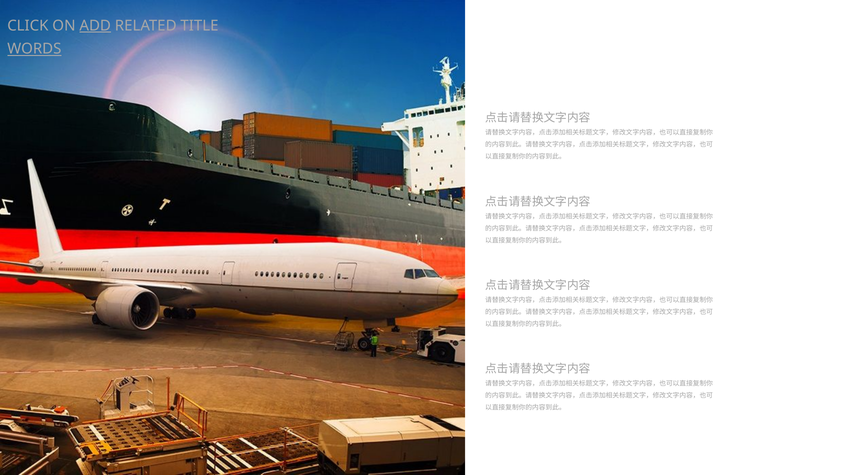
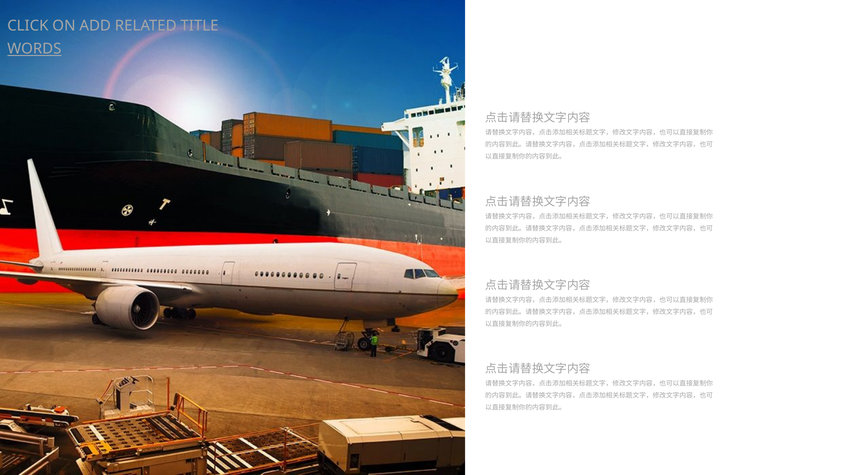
ADD underline: present -> none
